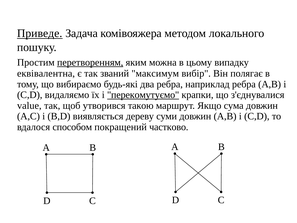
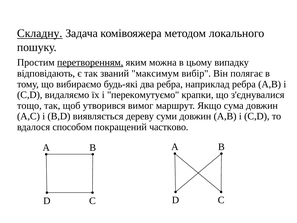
Приведе: Приведе -> Складну
еквівалентна: еквівалентна -> відповідають
перекомутуємо underline: present -> none
value: value -> тощо
такою: такою -> вимог
